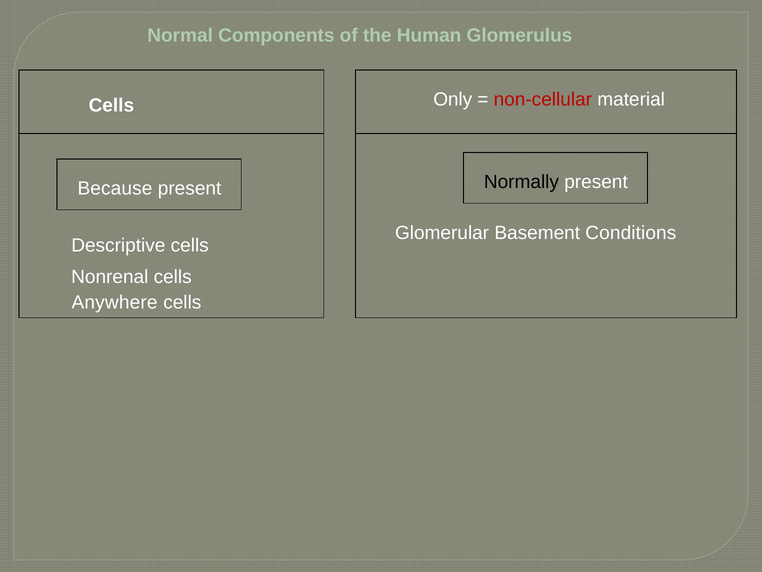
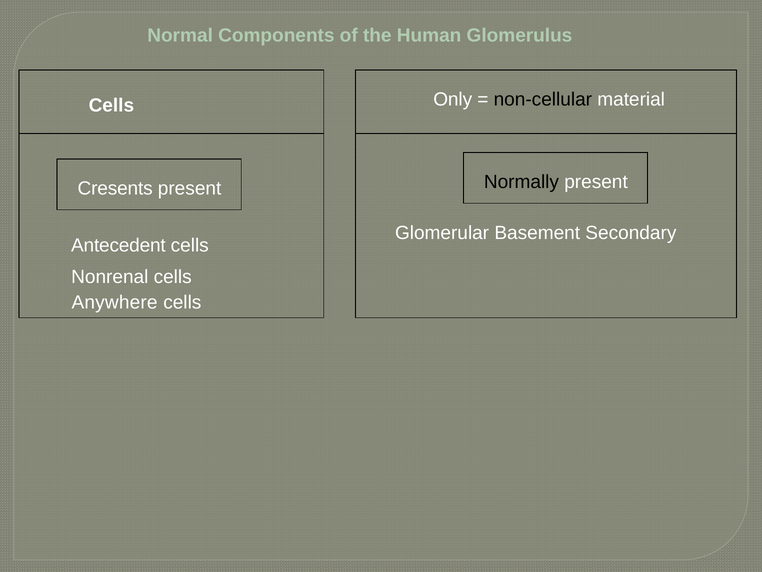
non-cellular colour: red -> black
Because: Because -> Cresents
Conditions: Conditions -> Secondary
Descriptive: Descriptive -> Antecedent
